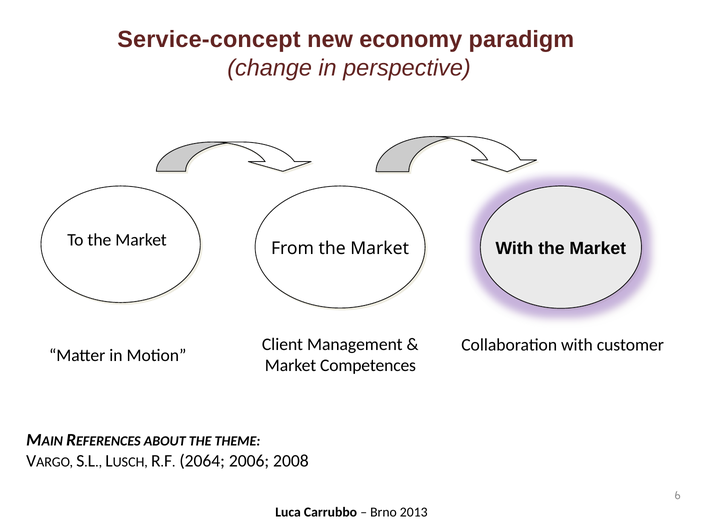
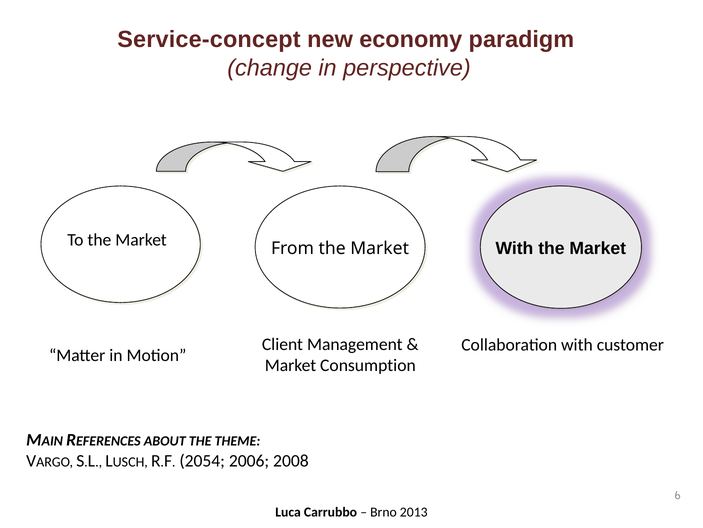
Competences: Competences -> Consumption
2064: 2064 -> 2054
